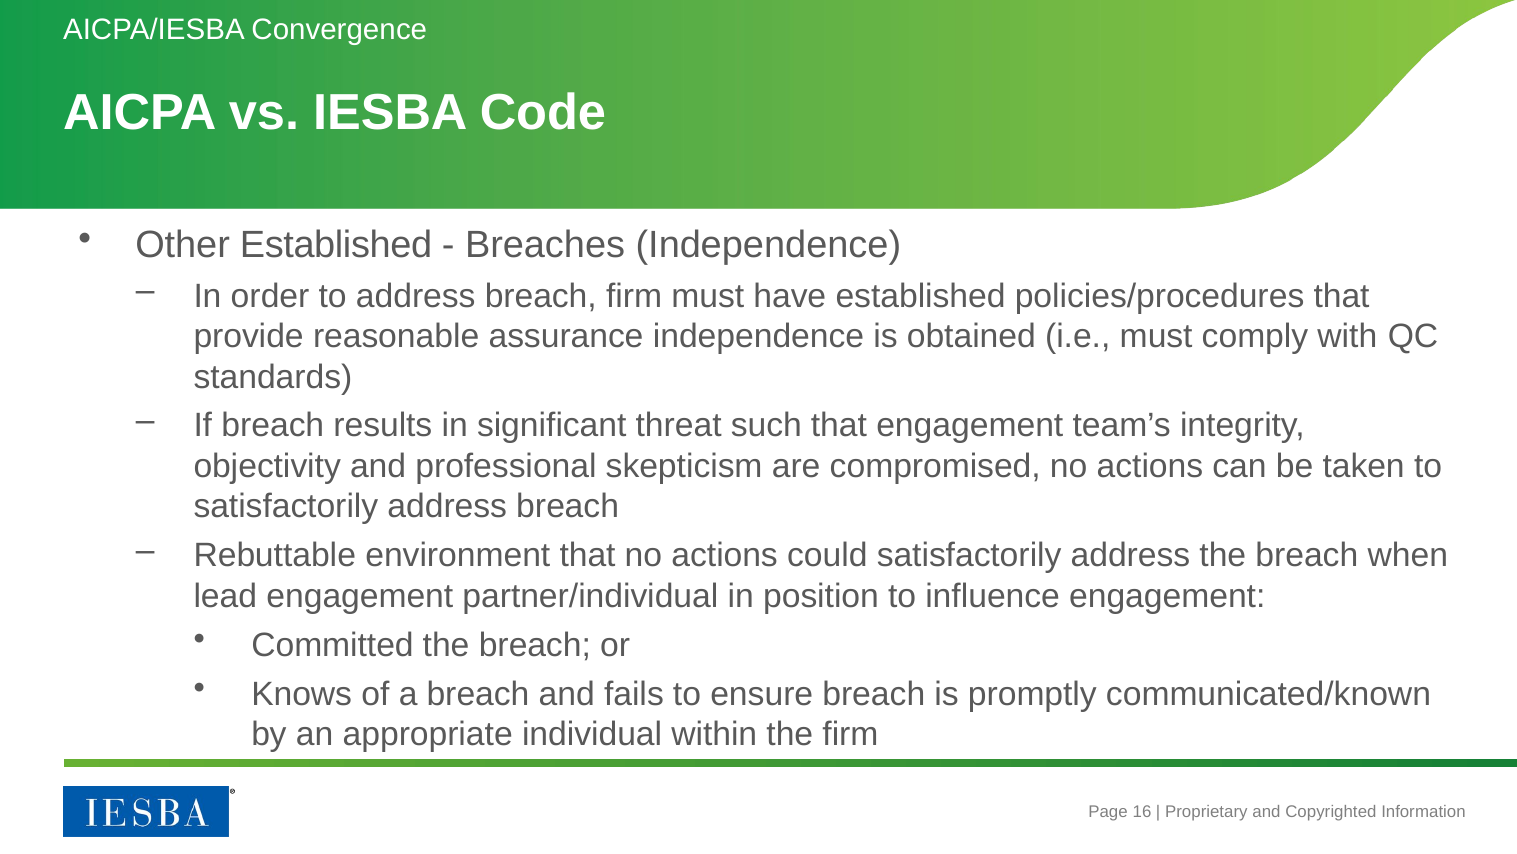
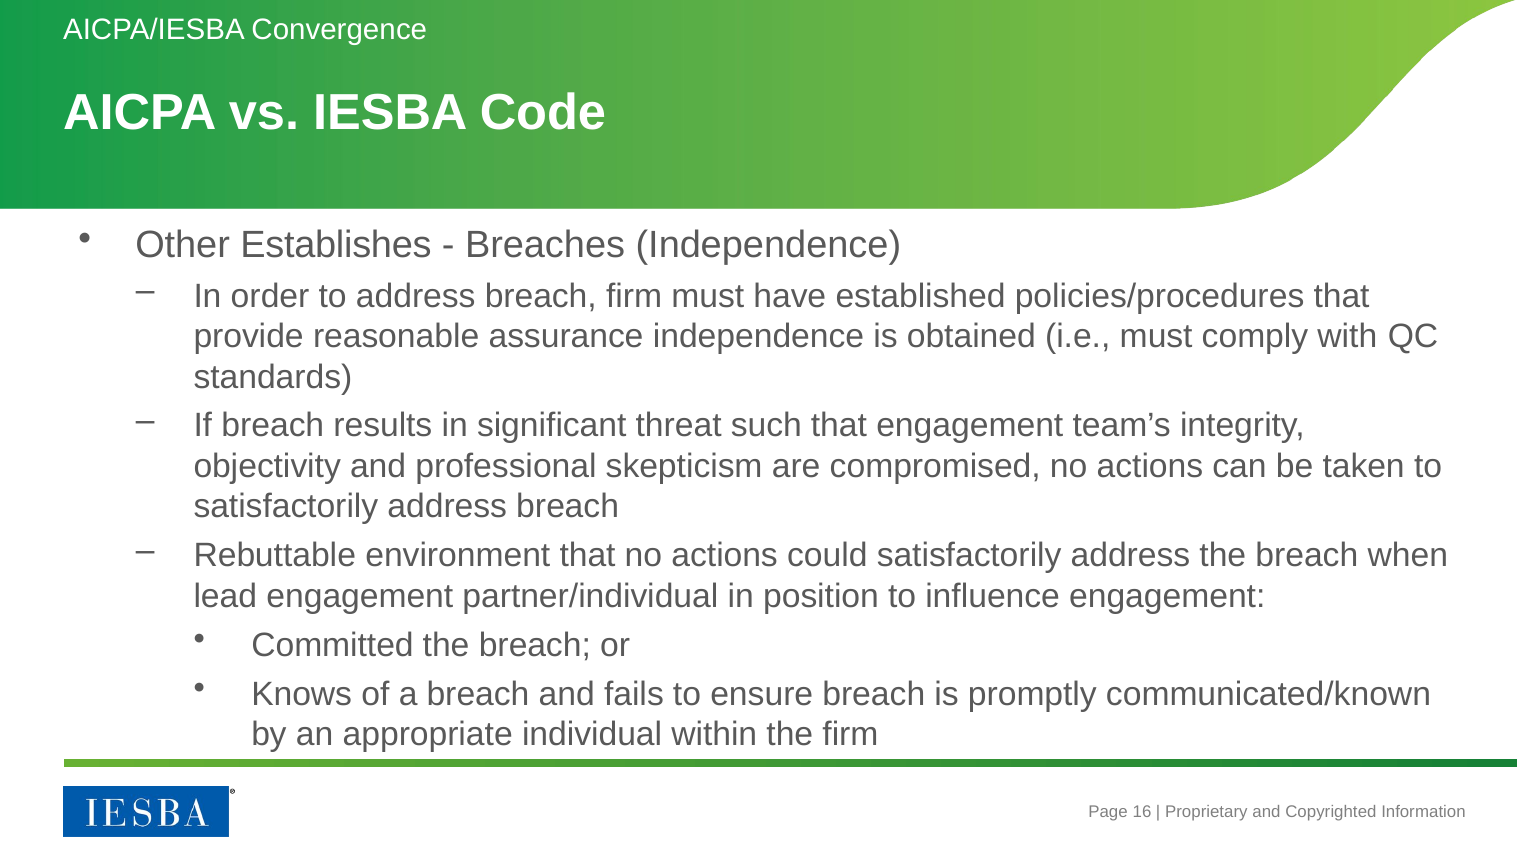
Other Established: Established -> Establishes
